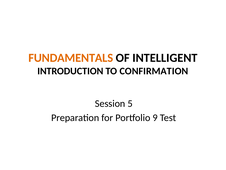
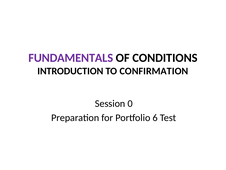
FUNDAMENTALS colour: orange -> purple
INTELLIGENT: INTELLIGENT -> CONDITIONS
5: 5 -> 0
9: 9 -> 6
